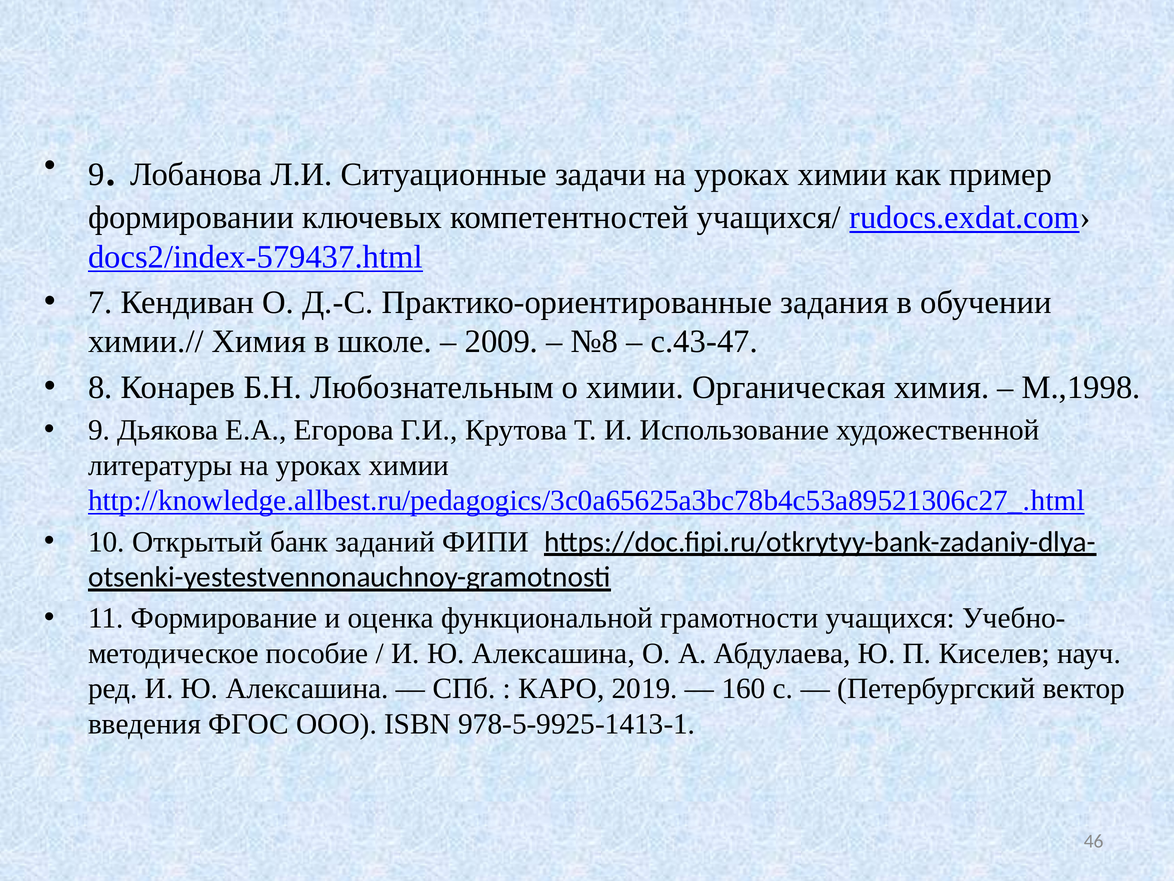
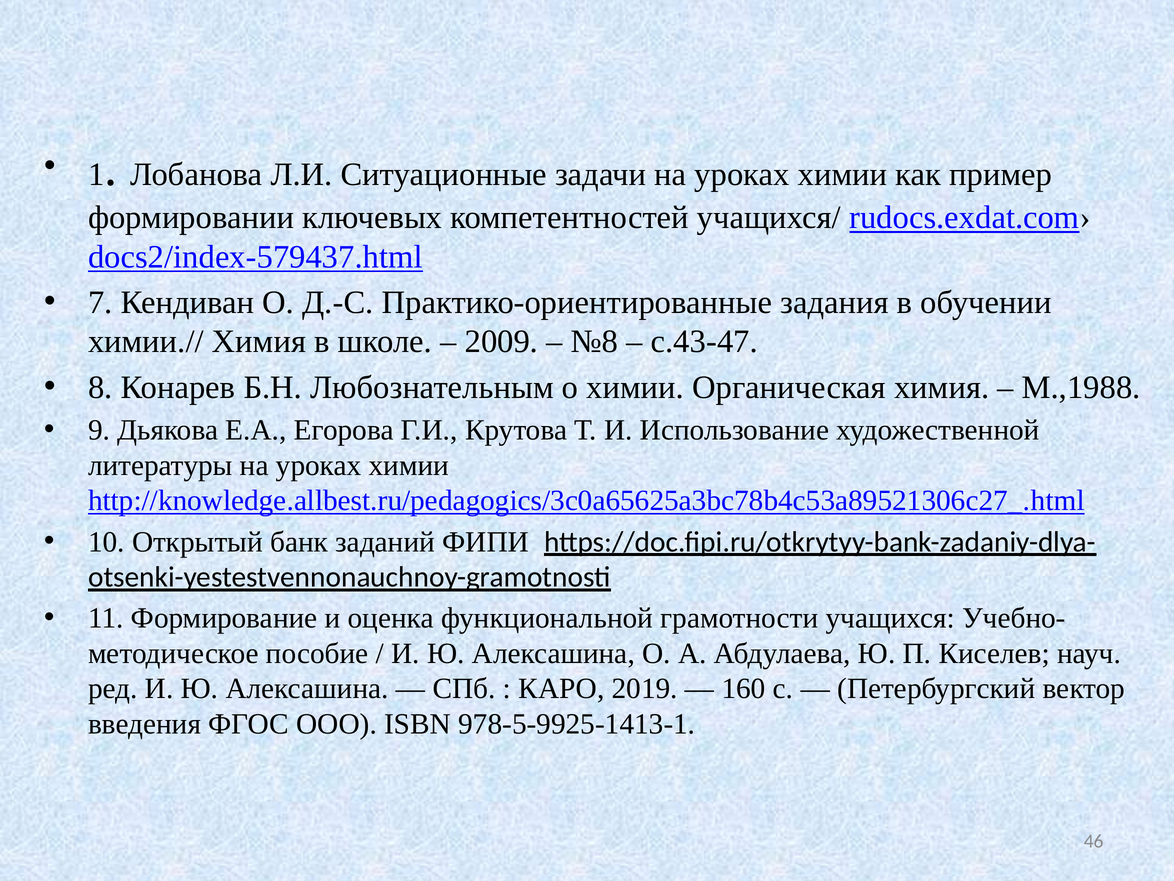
9 at (96, 174): 9 -> 1
М.,1998: М.,1998 -> М.,1988
